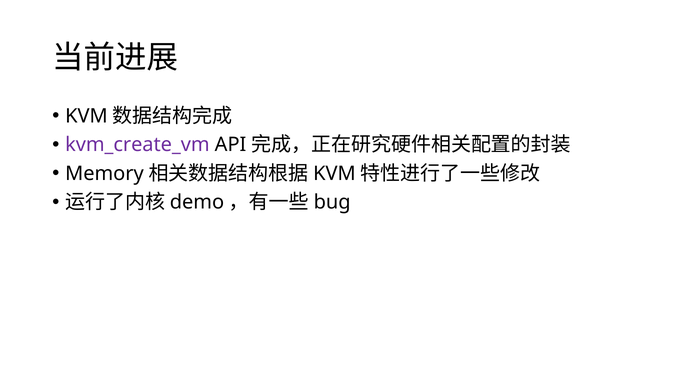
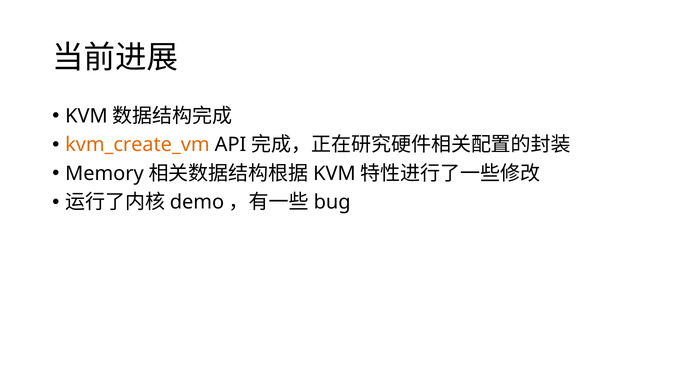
kvm_create_vm colour: purple -> orange
